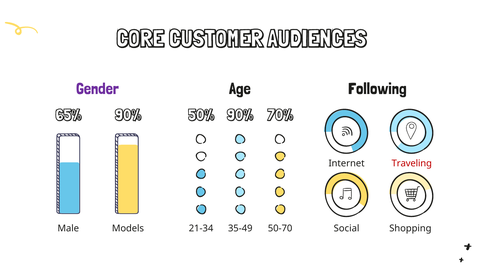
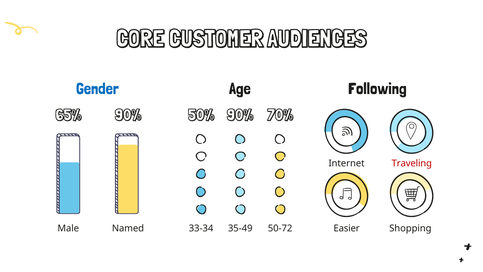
Gender colour: purple -> blue
Models: Models -> Named
21-34: 21-34 -> 33-34
50-70: 50-70 -> 50-72
Social: Social -> Easier
